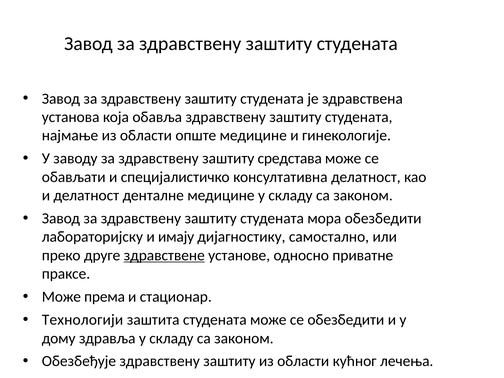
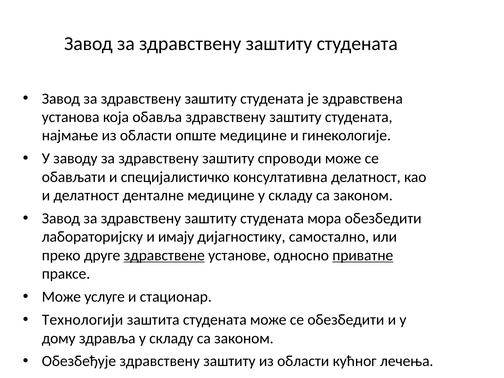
средстава: средстава -> спроводи
приватне underline: none -> present
према: према -> услуге
